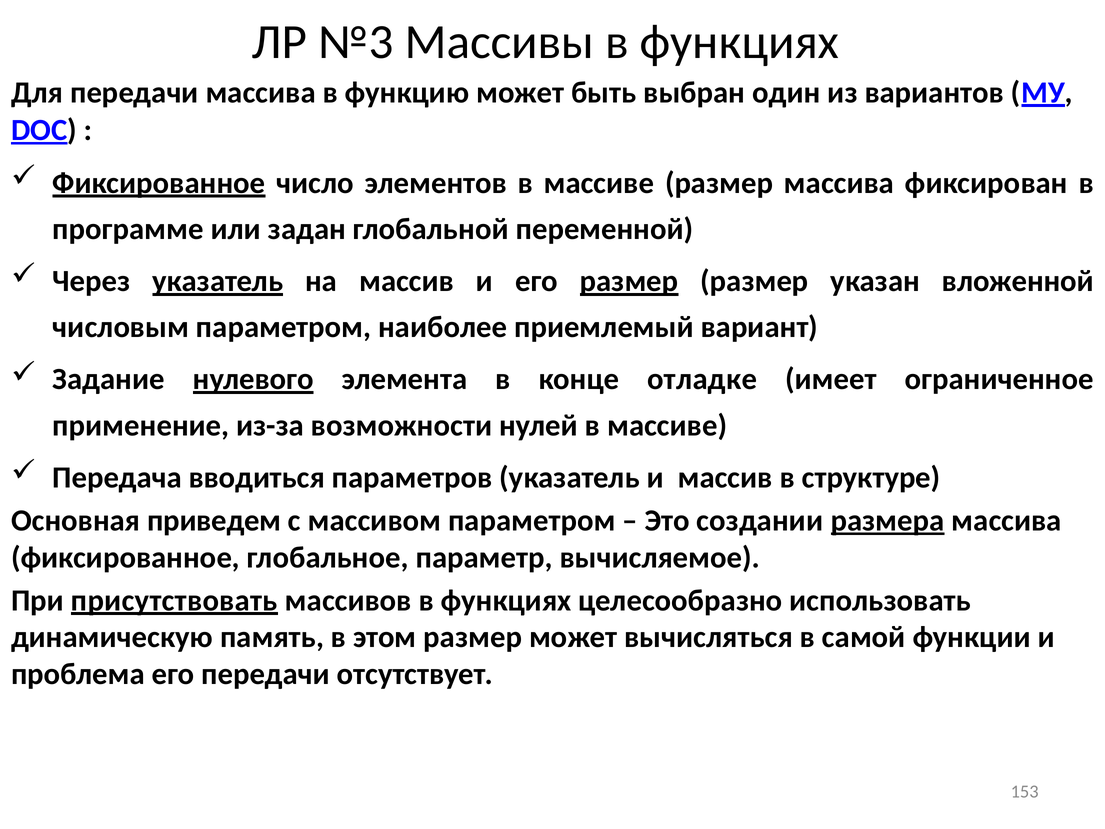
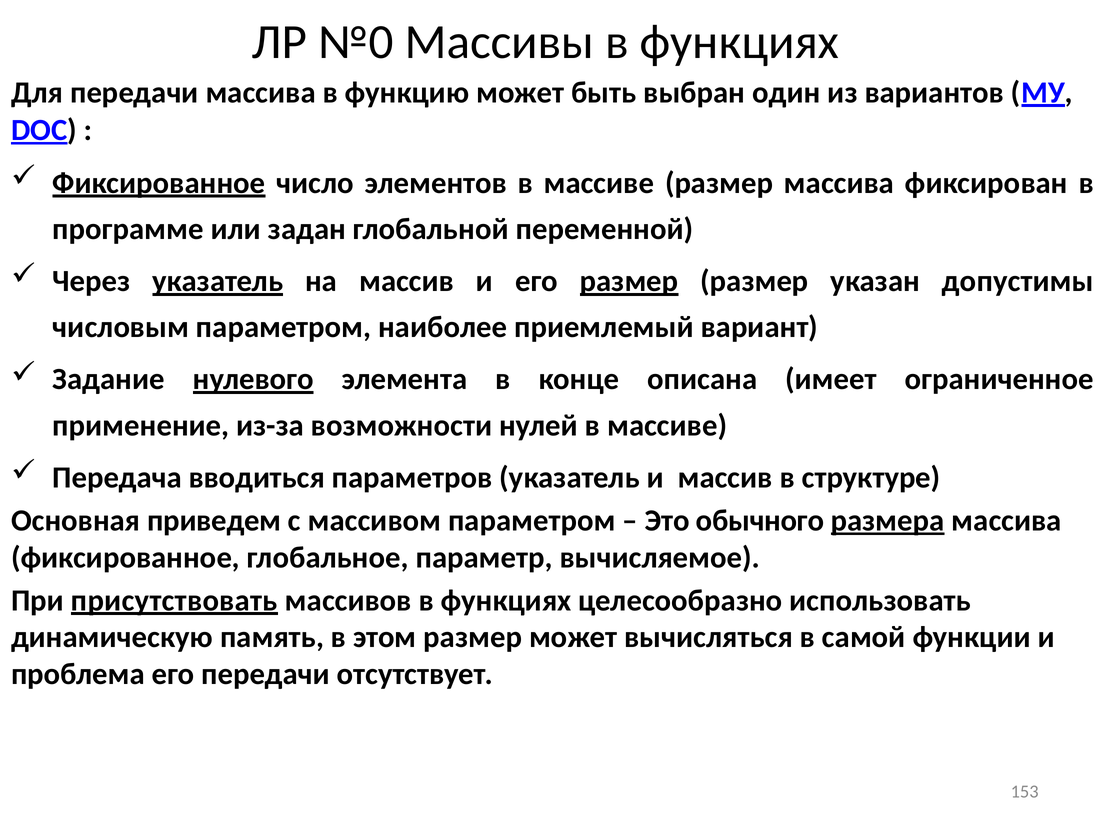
№3: №3 -> №0
вложенной: вложенной -> допустимы
отладке: отладке -> описана
создании: создании -> обычного
